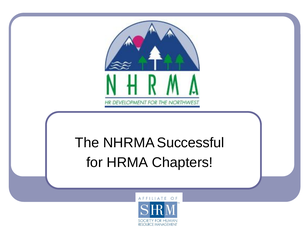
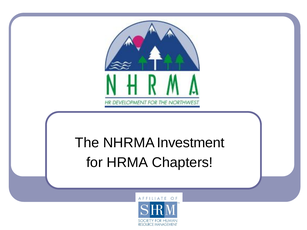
Successful: Successful -> Investment
